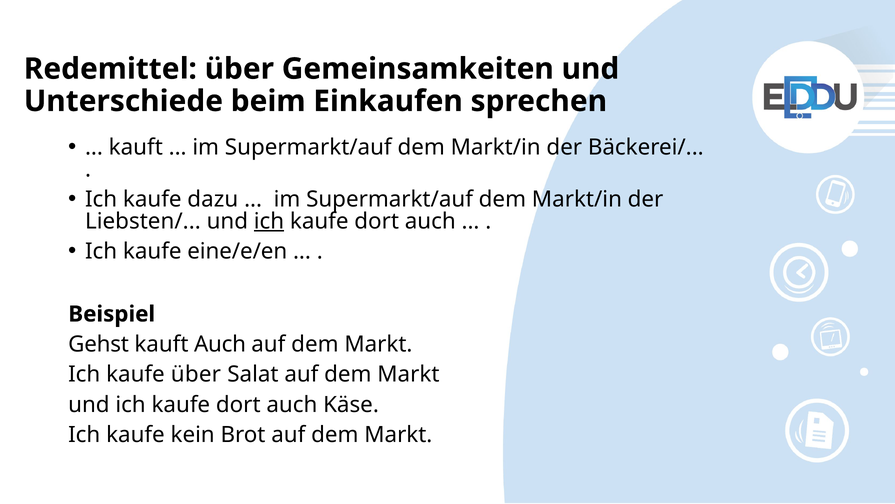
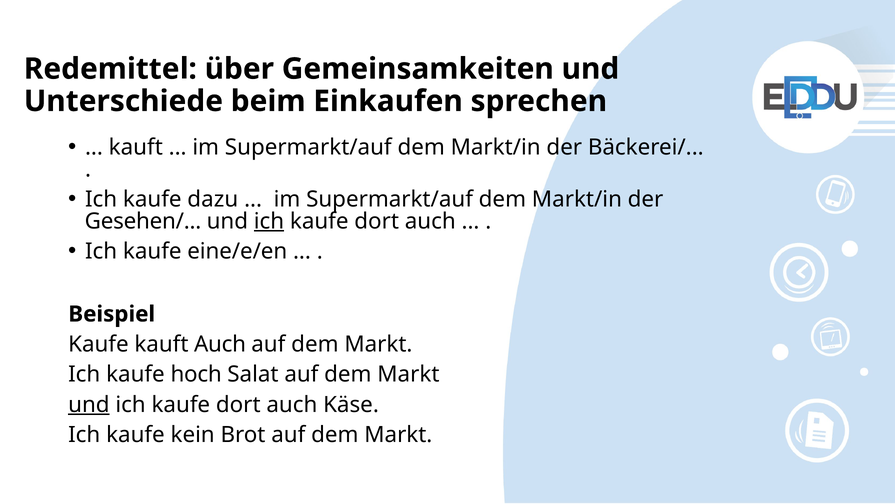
Liebsten/: Liebsten/ -> Gesehen/
Gehst at (99, 344): Gehst -> Kaufe
kaufe über: über -> hoch
und at (89, 404) underline: none -> present
